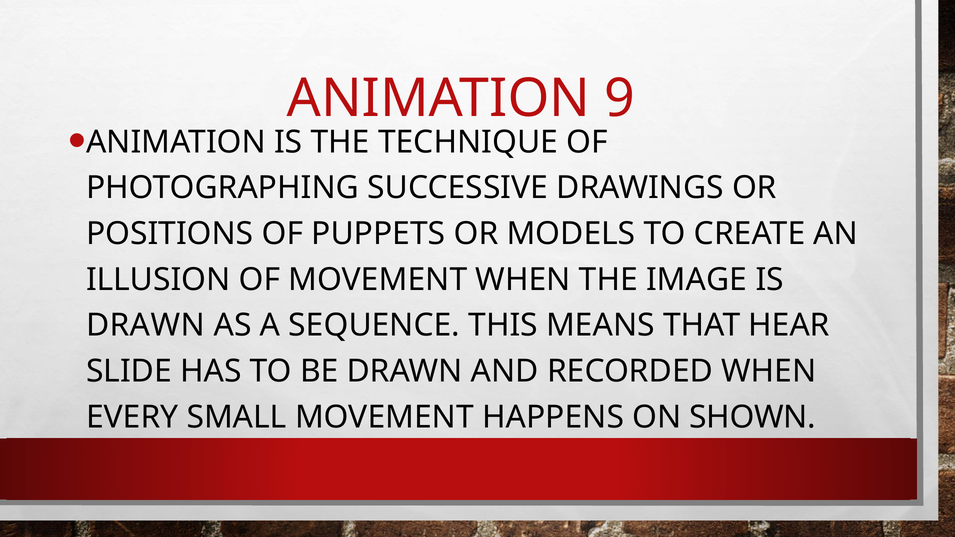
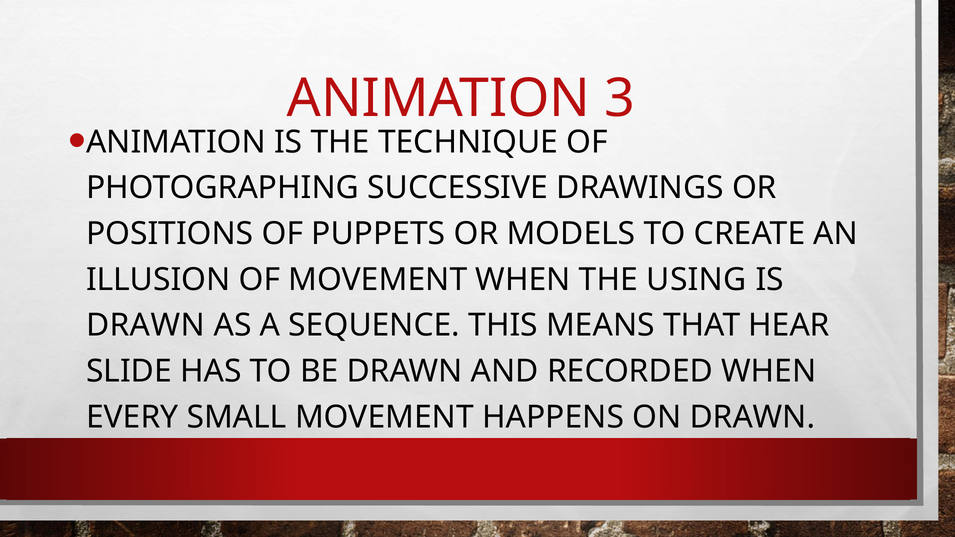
9: 9 -> 3
IMAGE: IMAGE -> USING
ON SHOWN: SHOWN -> DRAWN
